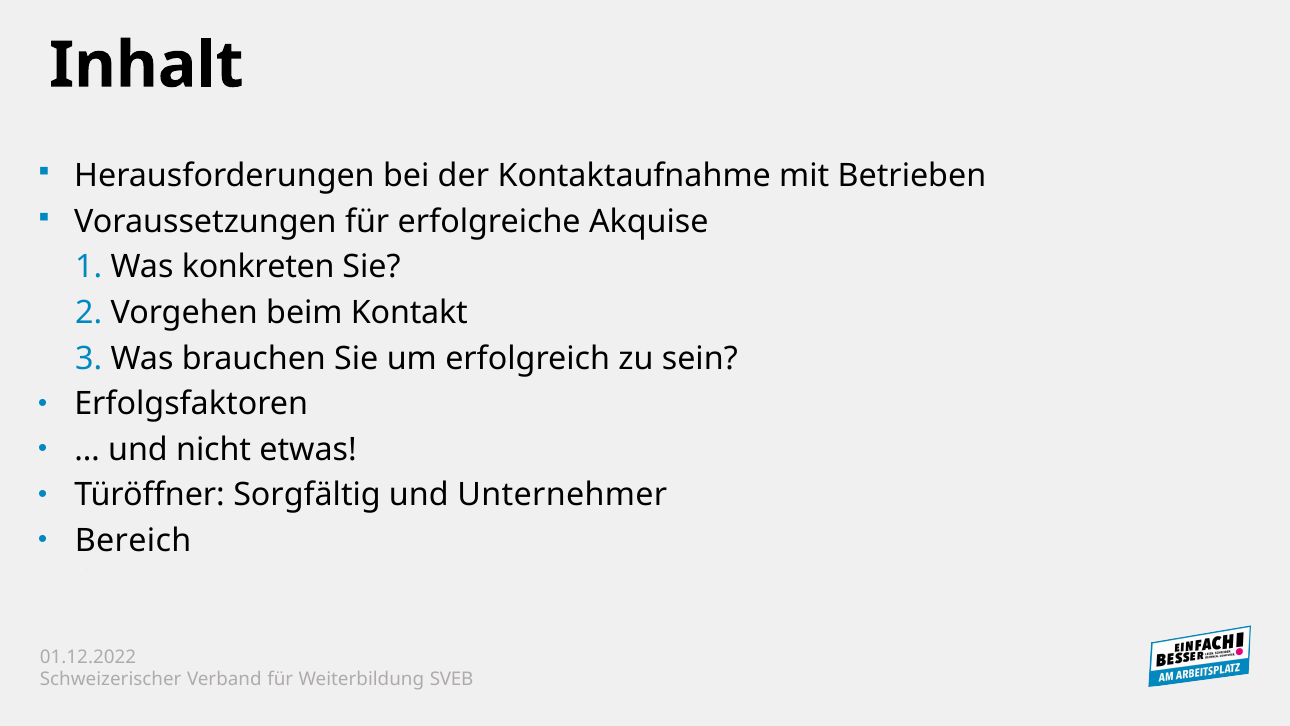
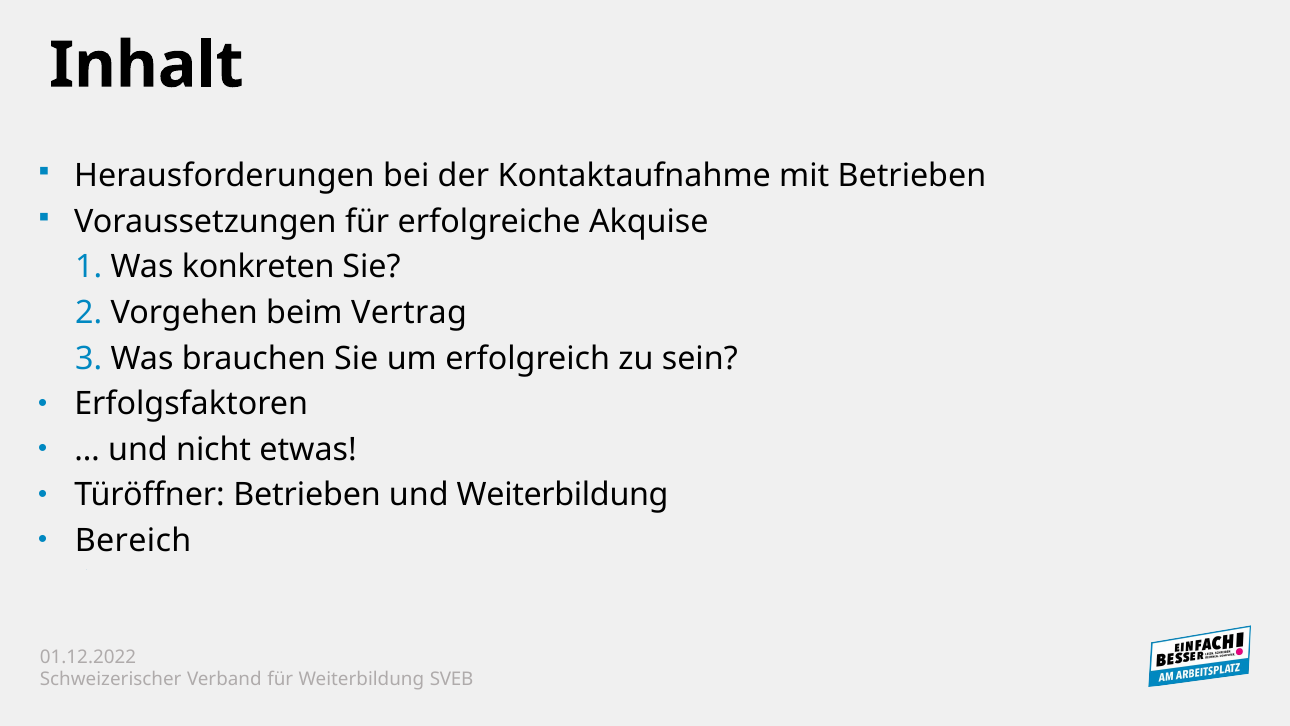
Kontakt: Kontakt -> Vertrag
Türöffner Sorgfältig: Sorgfältig -> Betrieben
und Unternehmer: Unternehmer -> Weiterbildung
